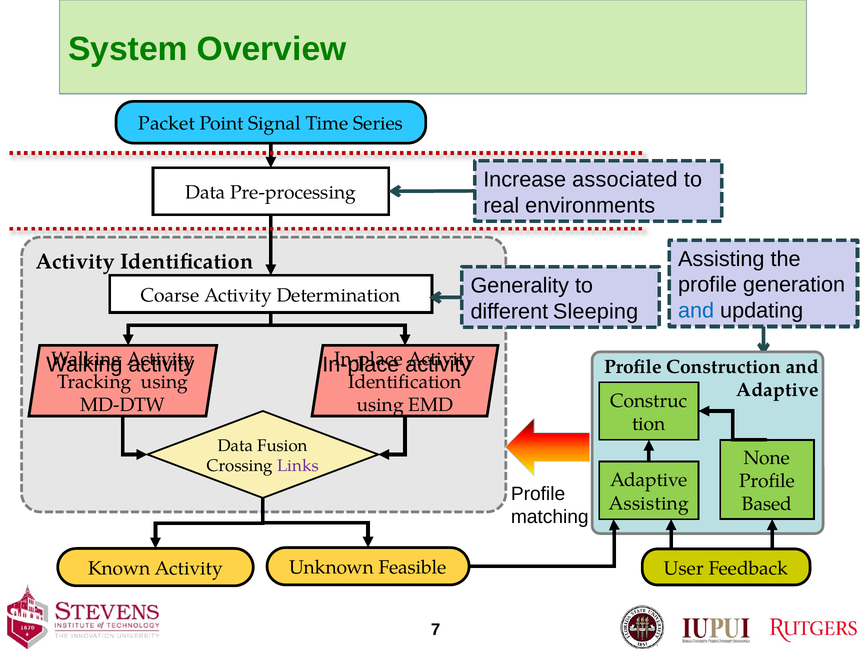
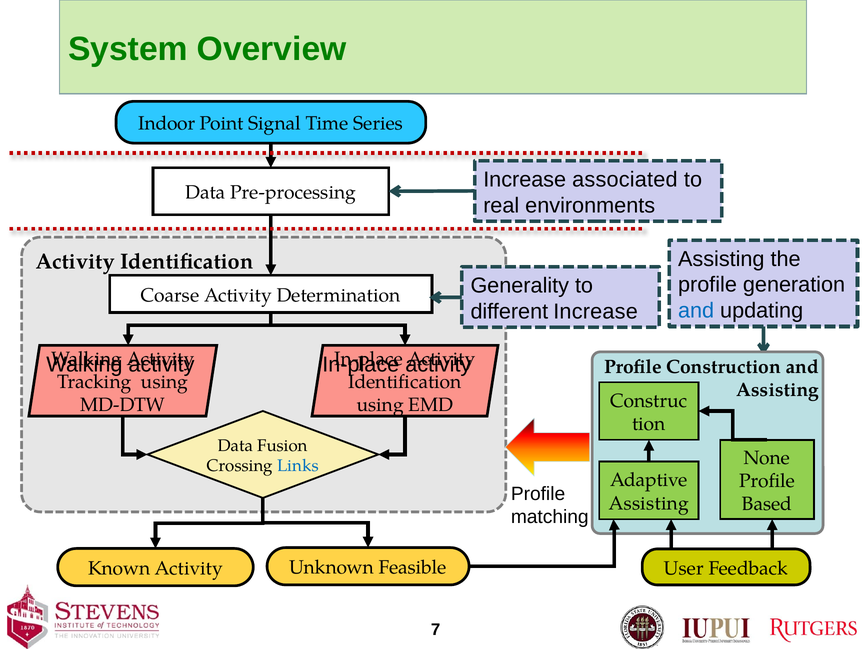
Packet: Packet -> Indoor
different Sleeping: Sleeping -> Increase
Adaptive at (778, 390): Adaptive -> Assisting
Links colour: purple -> blue
